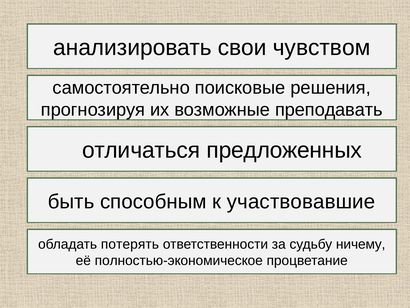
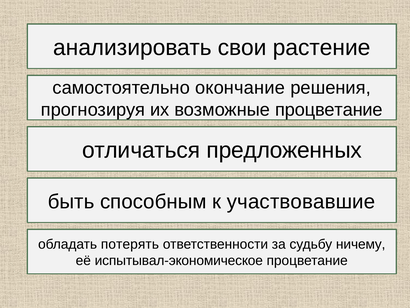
чувством: чувством -> растение
поисковые: поисковые -> окончание
возможные преподавать: преподавать -> процветание
полностью-экономическое: полностью-экономическое -> испытывал-экономическое
